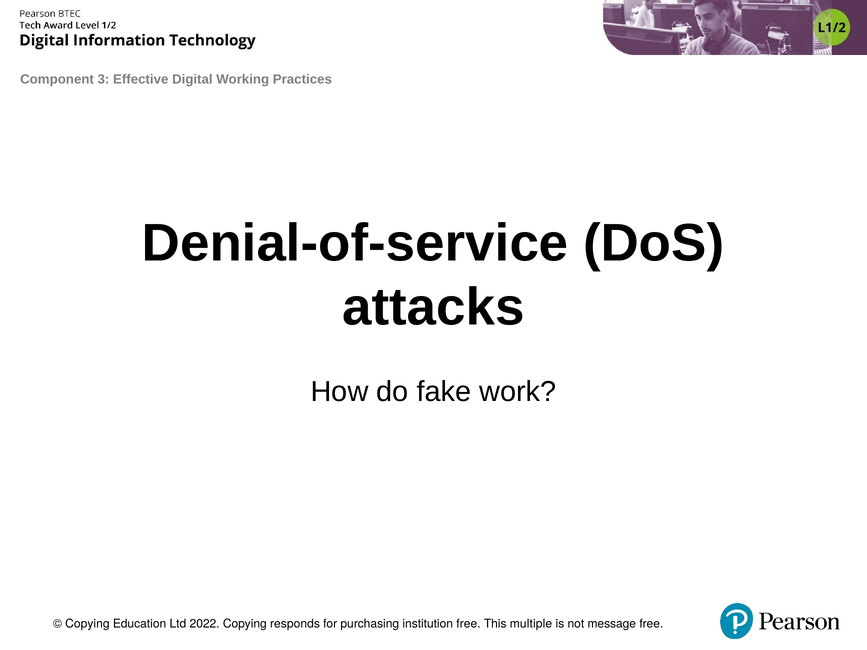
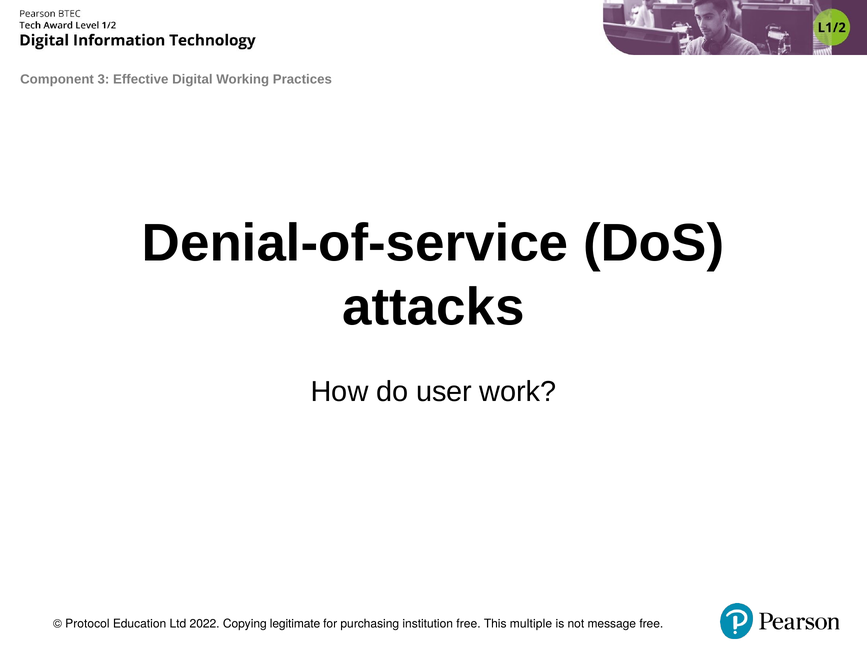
fake: fake -> user
Copying at (87, 624): Copying -> Protocol
responds: responds -> legitimate
